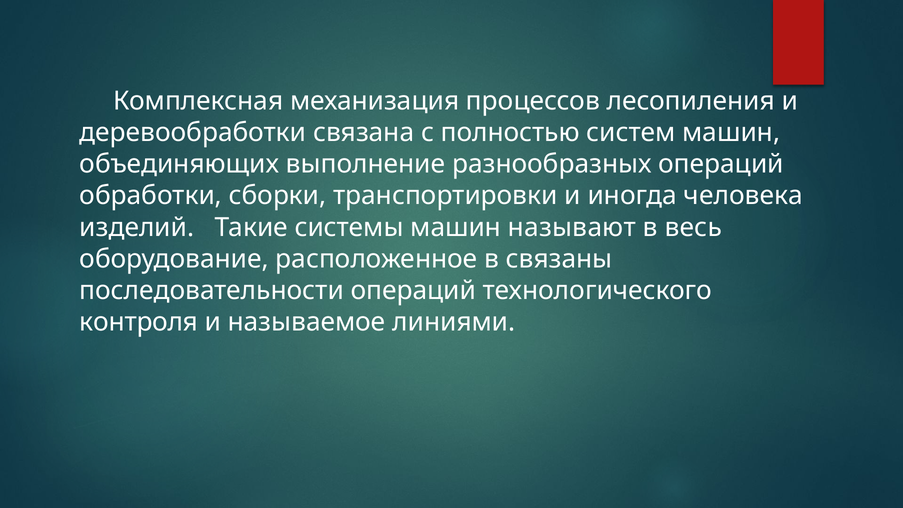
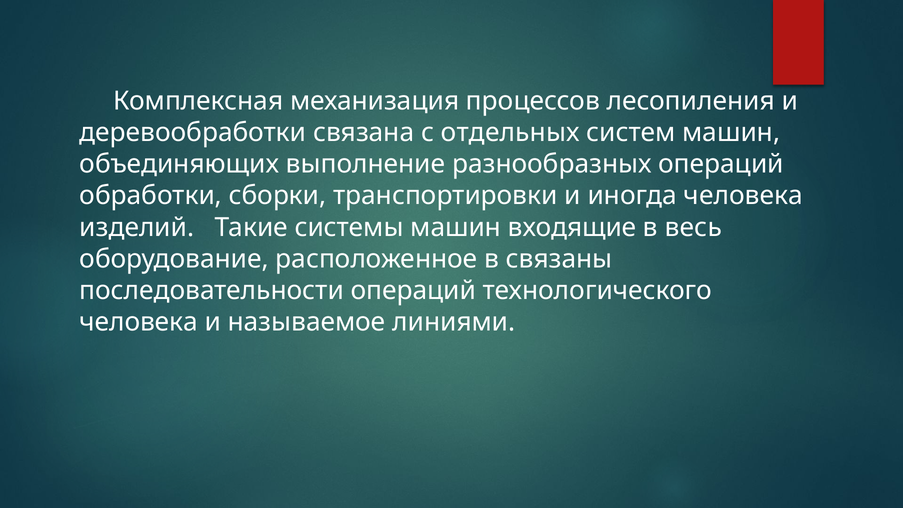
полностью: полностью -> отдельных
называют: называют -> входящие
контроля at (139, 322): контроля -> человека
